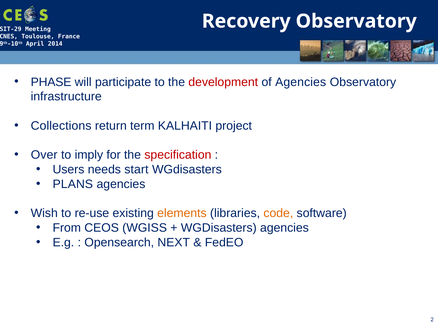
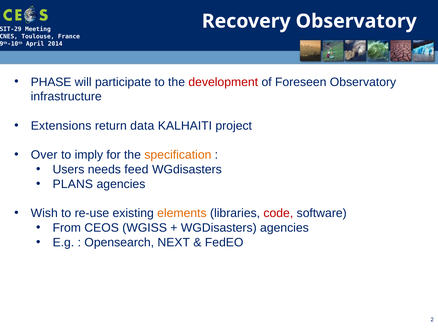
of Agencies: Agencies -> Foreseen
Collections: Collections -> Extensions
term: term -> data
specification colour: red -> orange
start: start -> feed
code colour: orange -> red
